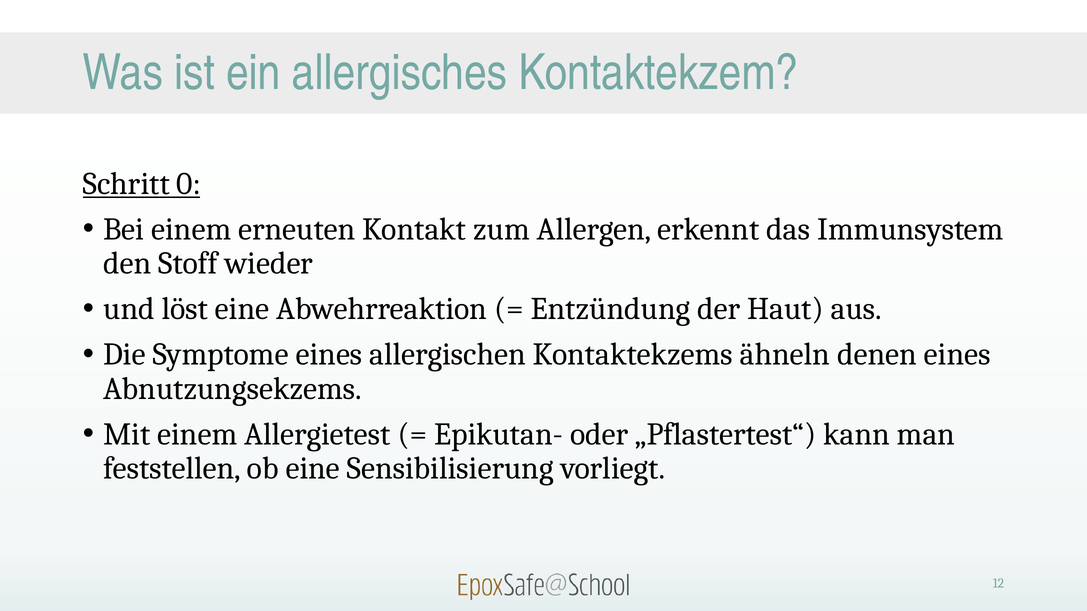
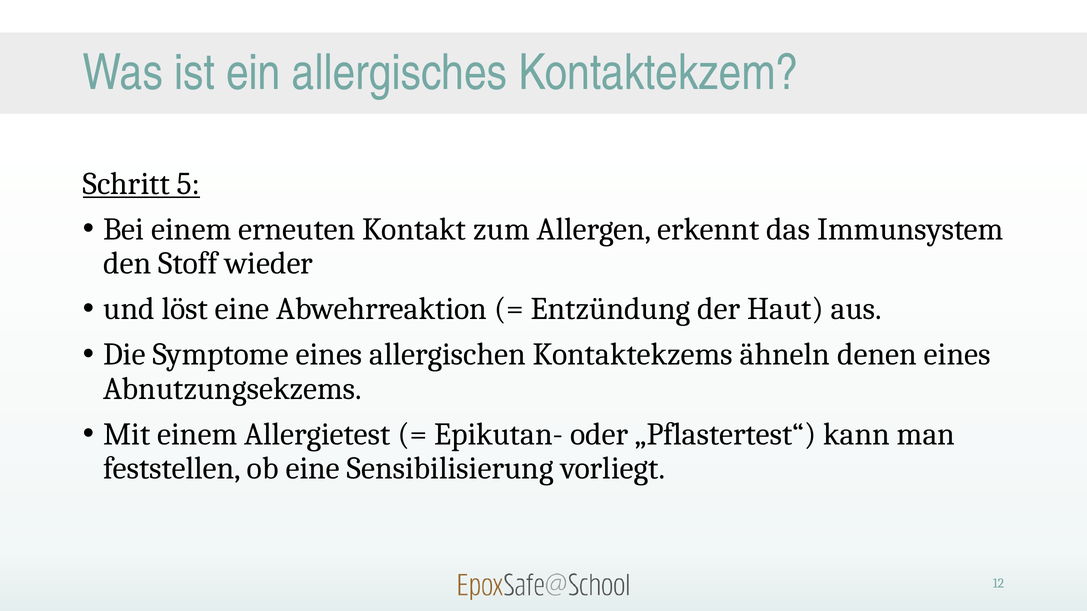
0: 0 -> 5
